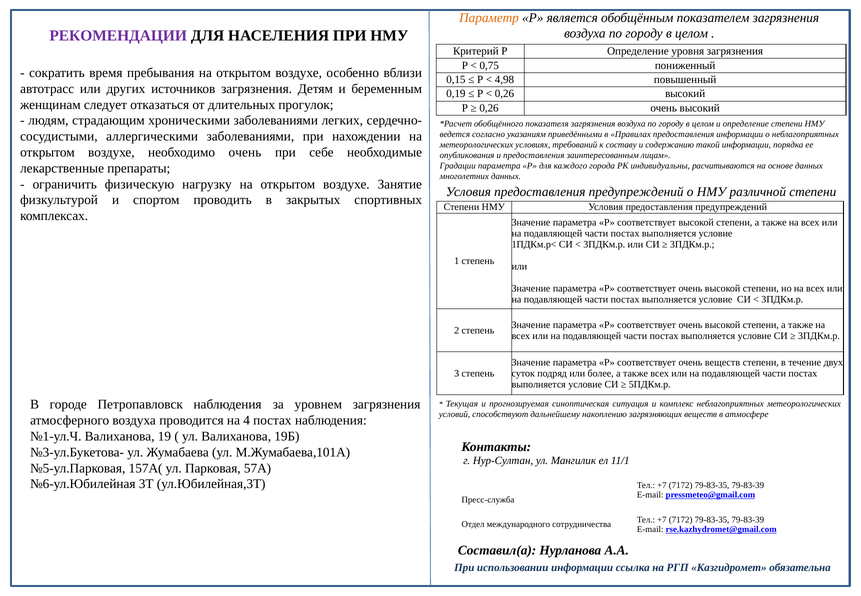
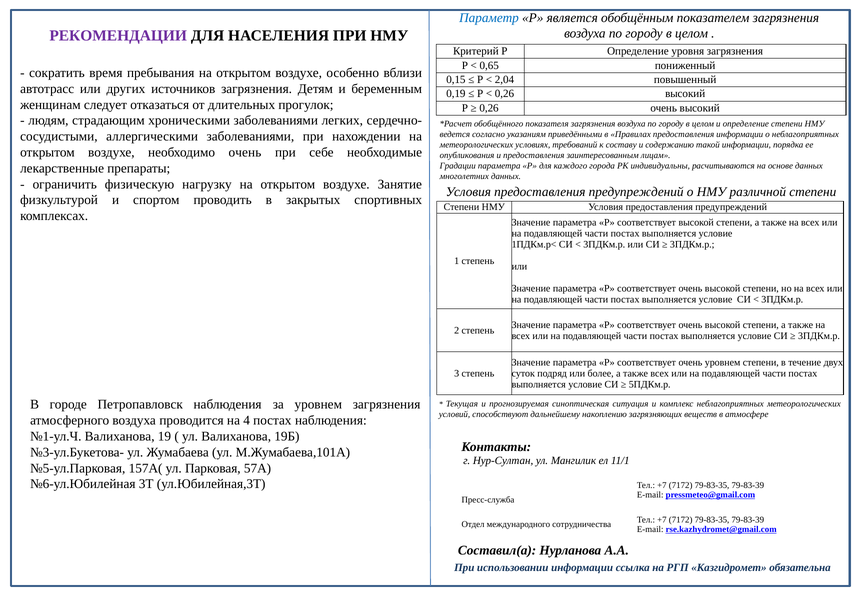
Параметр colour: orange -> blue
0,75: 0,75 -> 0,65
4,98: 4,98 -> 2,04
очень веществ: веществ -> уровнем
